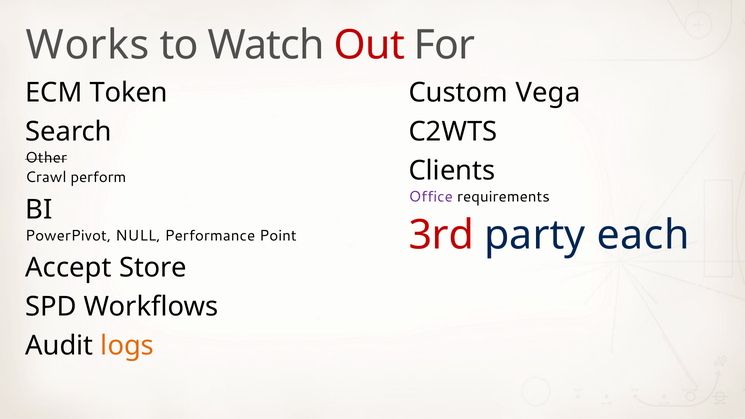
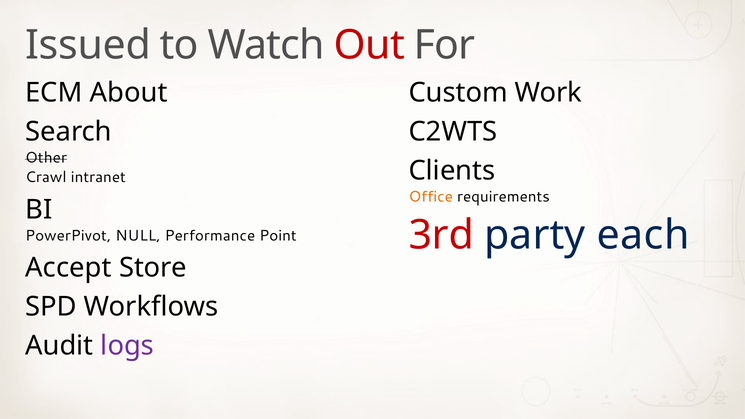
Works: Works -> Issued
Token: Token -> About
Vega: Vega -> Work
perform: perform -> intranet
Office colour: purple -> orange
logs colour: orange -> purple
